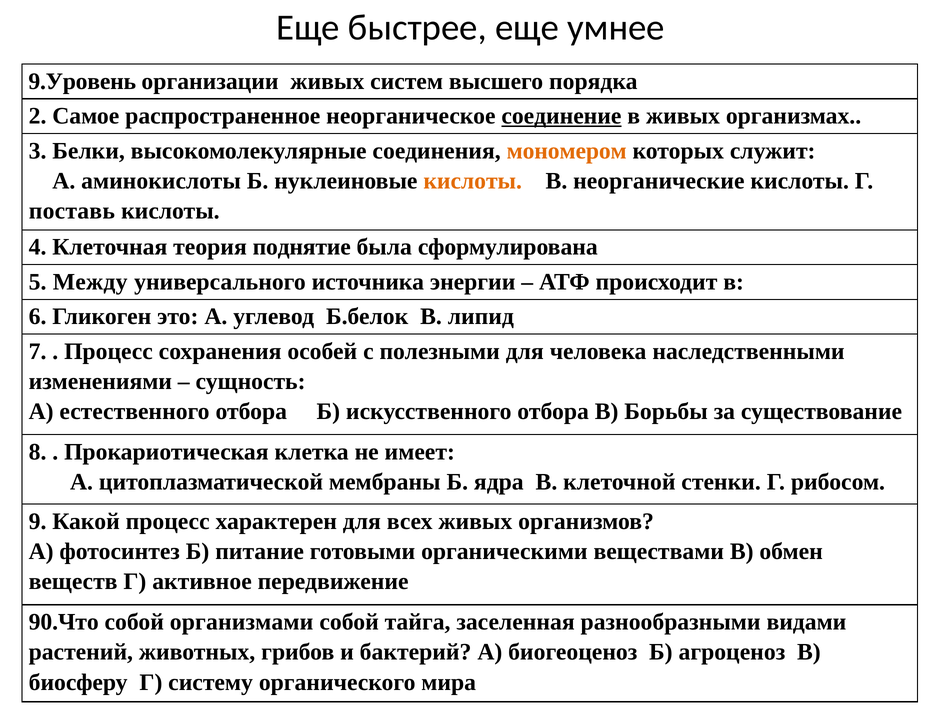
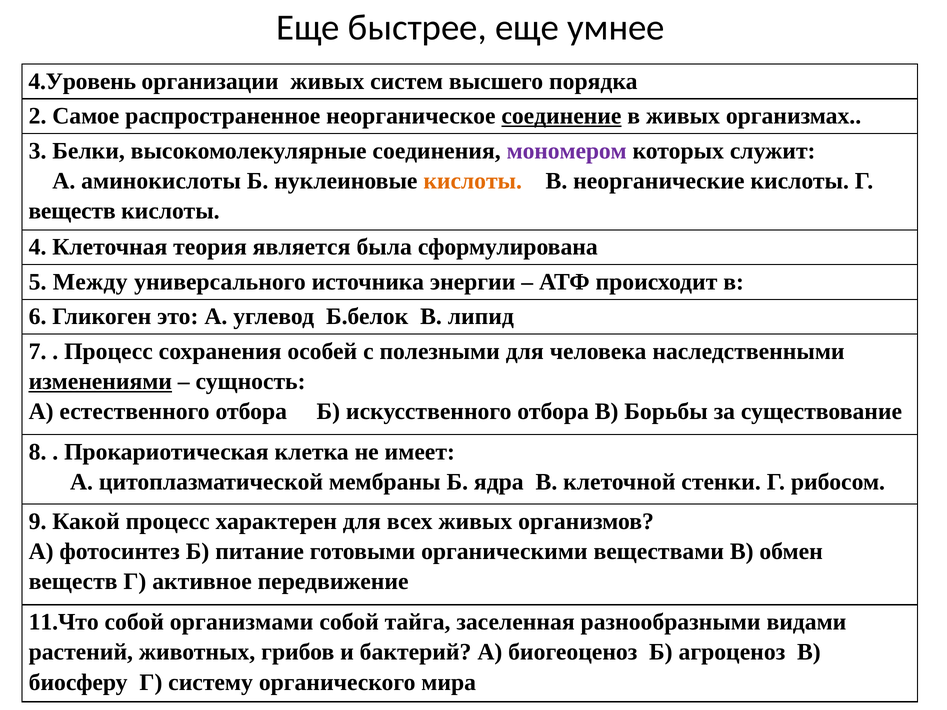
9.Уровень: 9.Уровень -> 4.Уровень
мономером colour: orange -> purple
поставь at (72, 211): поставь -> веществ
поднятие: поднятие -> является
изменениями underline: none -> present
90.Что: 90.Что -> 11.Что
